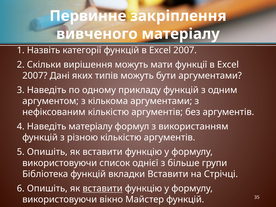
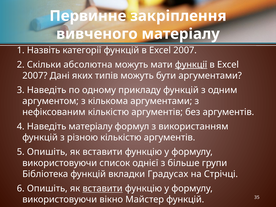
вирішення: вирішення -> абсолютна
функції underline: none -> present
вкладки Вставити: Вставити -> Градусах
